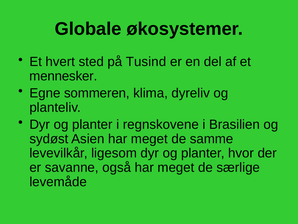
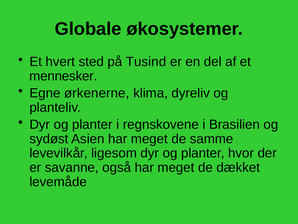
sommeren: sommeren -> ørkenerne
særlige: særlige -> dækket
